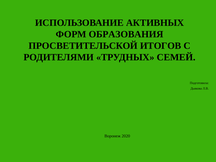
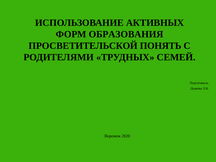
ИТОГОВ: ИТОГОВ -> ПОНЯТЬ
